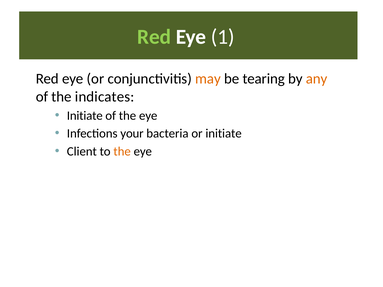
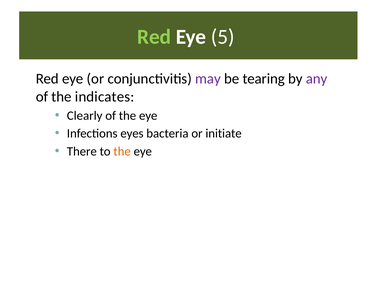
1: 1 -> 5
may colour: orange -> purple
any colour: orange -> purple
Initiate at (85, 116): Initiate -> Clearly
your: your -> eyes
Client: Client -> There
